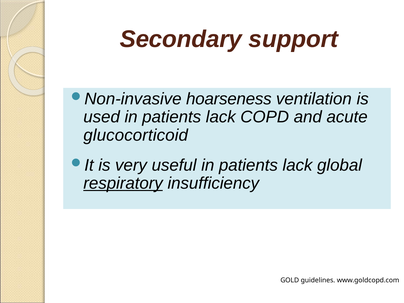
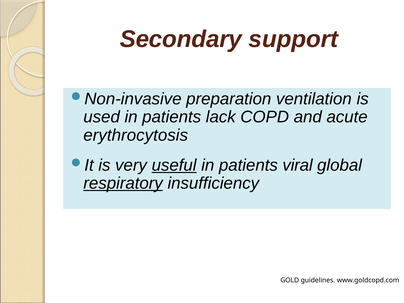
hoarseness: hoarseness -> preparation
glucocorticoid: glucocorticoid -> erythrocytosis
useful underline: none -> present
lack at (297, 165): lack -> viral
